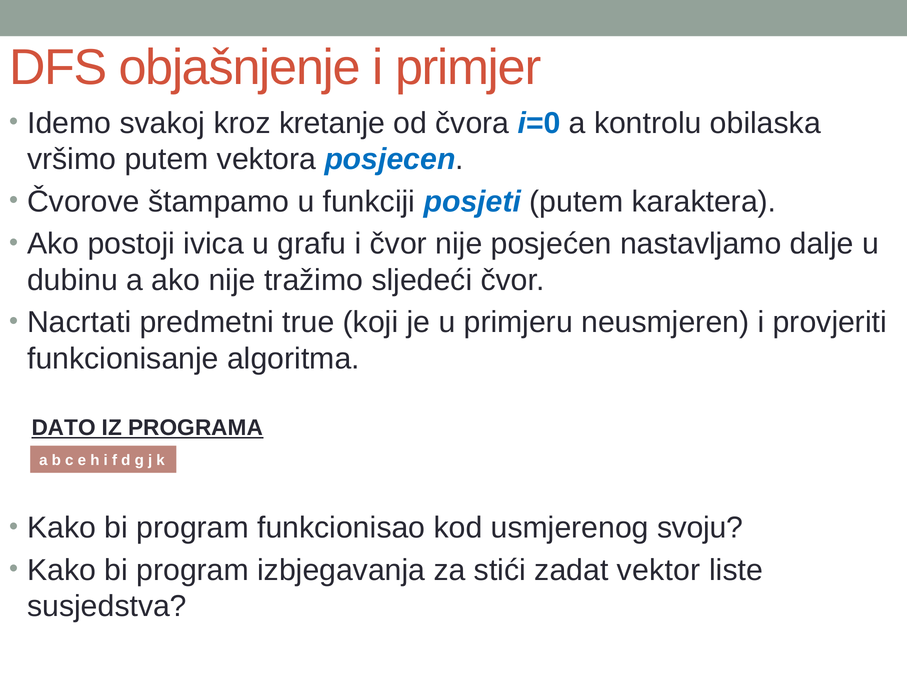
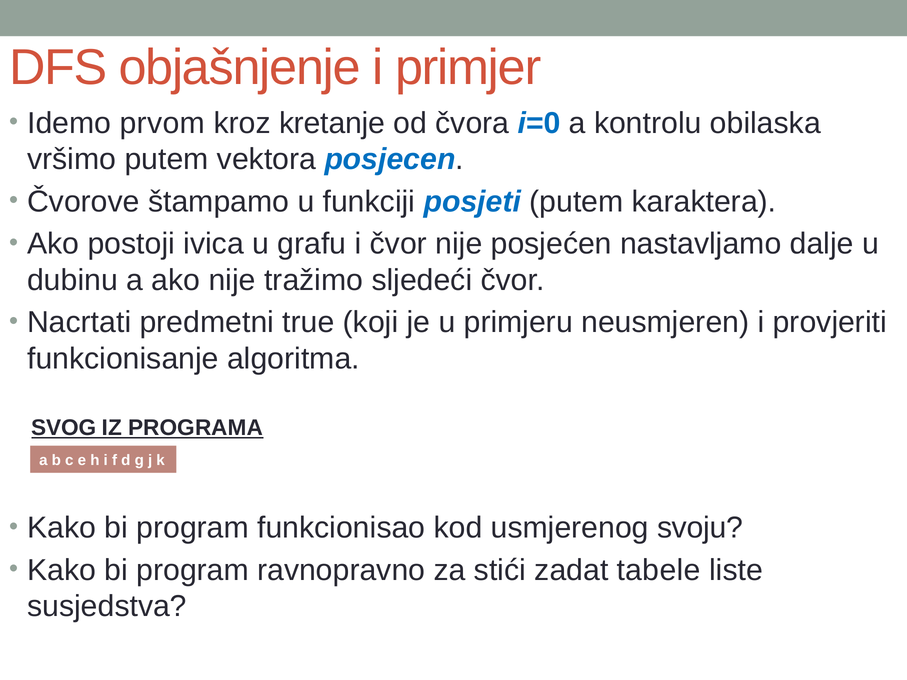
svakoj: svakoj -> prvom
DATO: DATO -> SVOG
izbjegavanja: izbjegavanja -> ravnopravno
vektor: vektor -> tabele
